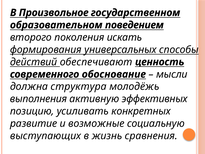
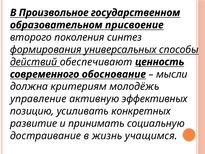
поведением: поведением -> присвоение
искать: искать -> синтез
структура: структура -> критериям
выполнения: выполнения -> управление
возможные: возможные -> принимать
выступающих: выступающих -> достраивание
сравнения: сравнения -> учащимся
